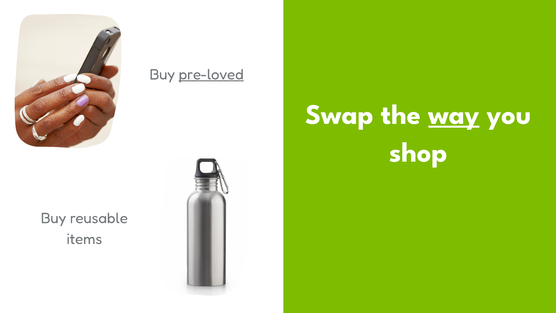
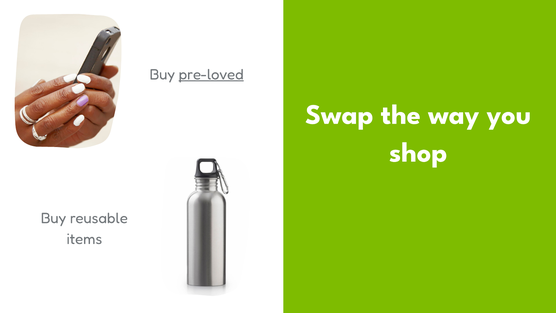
way underline: present -> none
